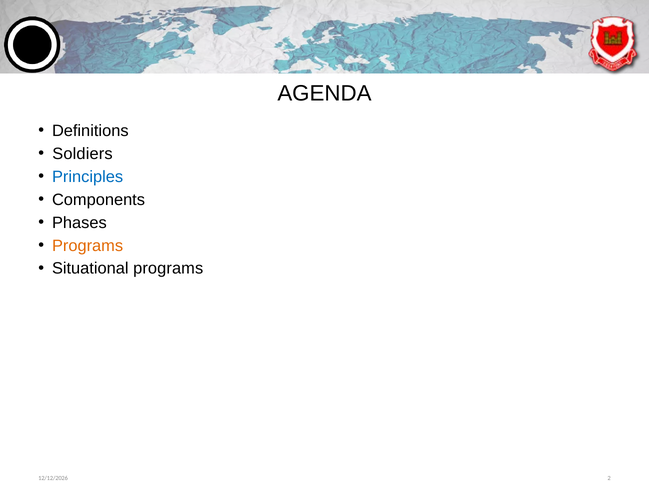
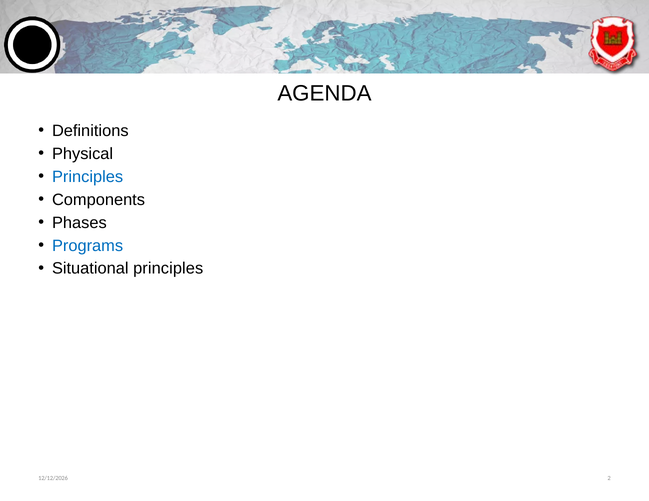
Soldiers: Soldiers -> Physical
Programs at (88, 246) colour: orange -> blue
Situational programs: programs -> principles
